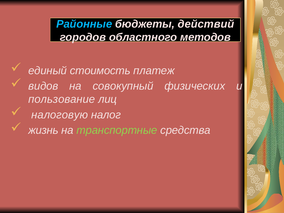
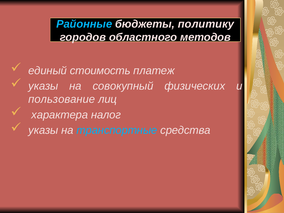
действий: действий -> политику
видов at (43, 86): видов -> указы
налоговую: налоговую -> характера
жизнь at (43, 130): жизнь -> указы
транспортные colour: light green -> light blue
